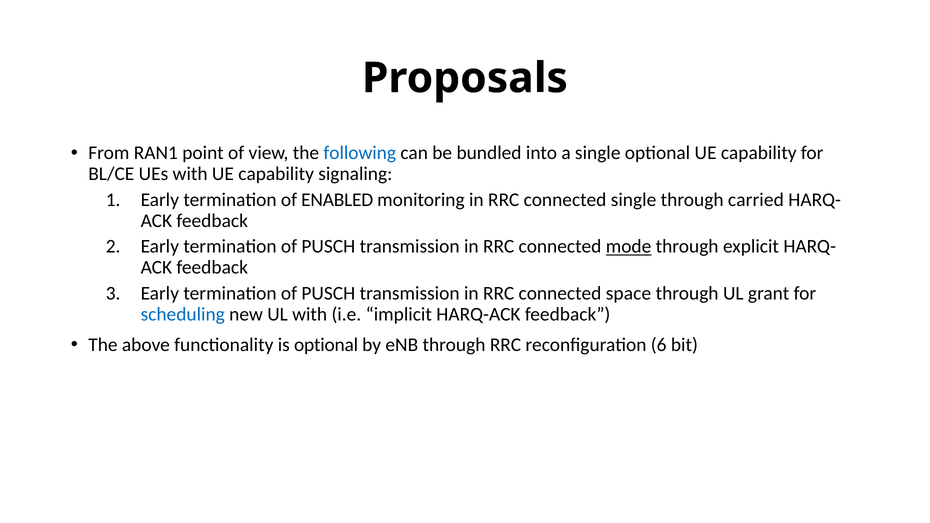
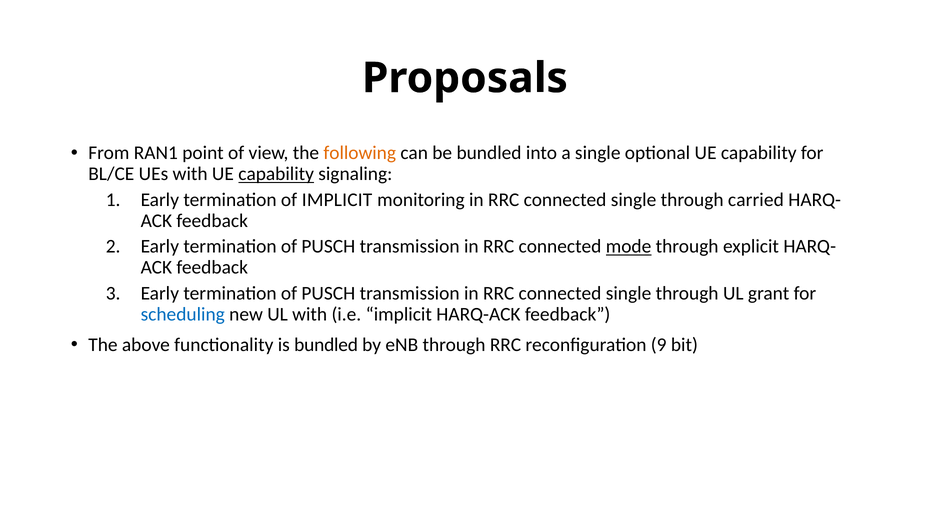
following colour: blue -> orange
capability at (276, 174) underline: none -> present
of ENABLED: ENABLED -> IMPLICIT
space at (628, 293): space -> single
is optional: optional -> bundled
6: 6 -> 9
